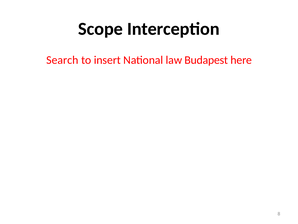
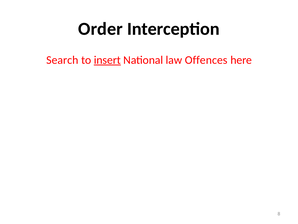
Scope: Scope -> Order
insert underline: none -> present
Budapest: Budapest -> Offences
